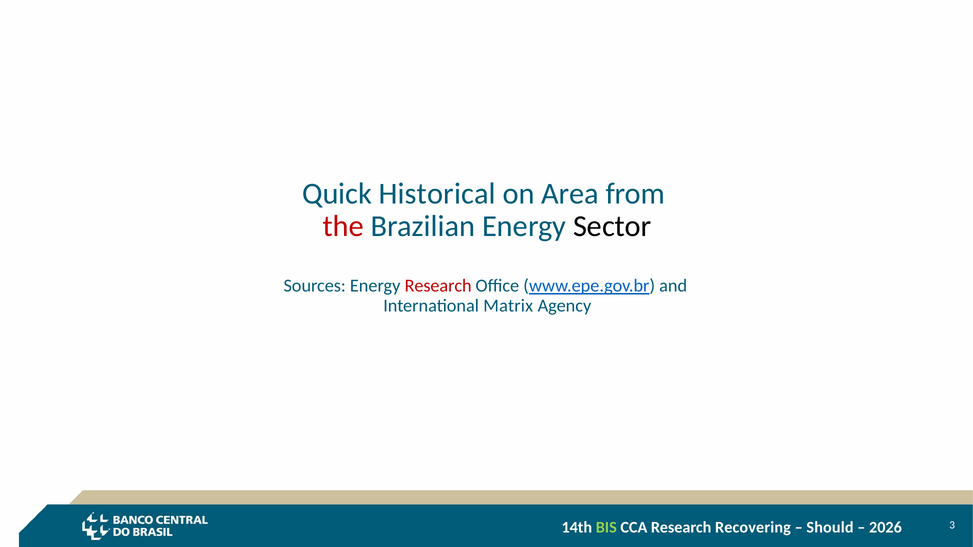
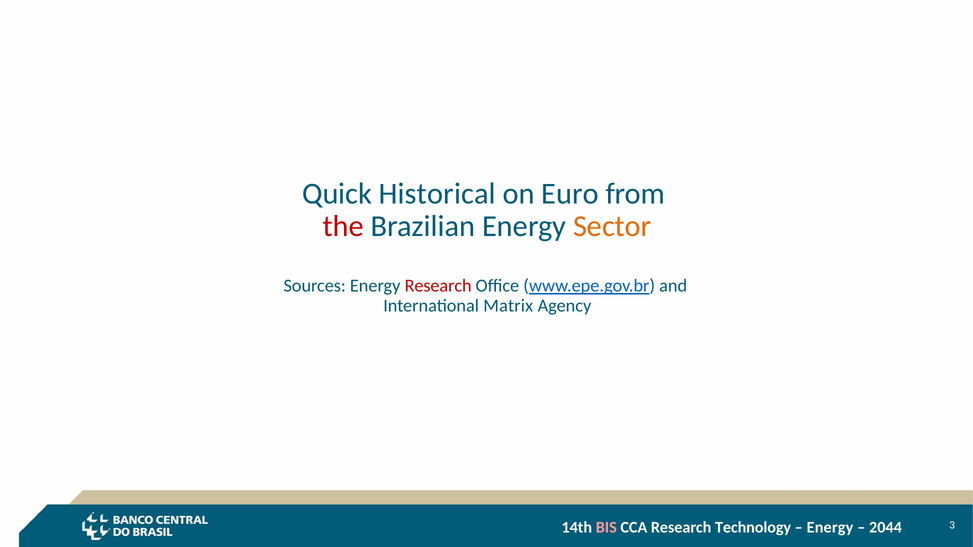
Area: Area -> Euro
Sector colour: black -> orange
BIS colour: light green -> pink
Recovering: Recovering -> Technology
Should at (830, 528): Should -> Energy
2026: 2026 -> 2044
